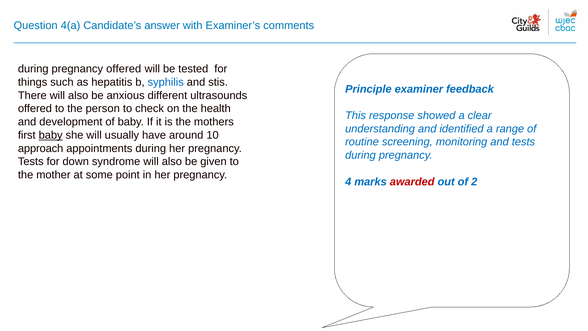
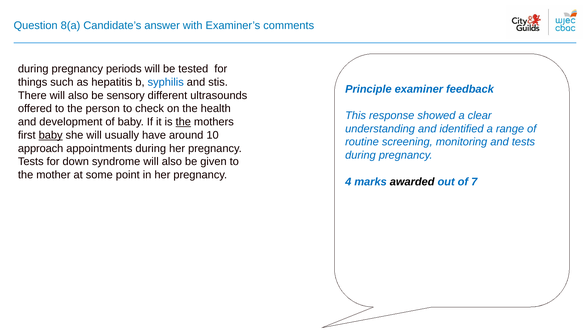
4(a: 4(a -> 8(a
pregnancy offered: offered -> periods
anxious: anxious -> sensory
the at (183, 122) underline: none -> present
awarded colour: red -> black
2: 2 -> 7
